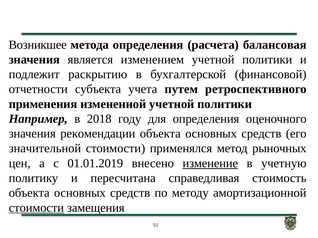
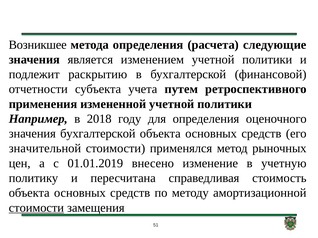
балансовая: балансовая -> следующие
значения рекомендации: рекомендации -> бухгалтерской
изменение underline: present -> none
